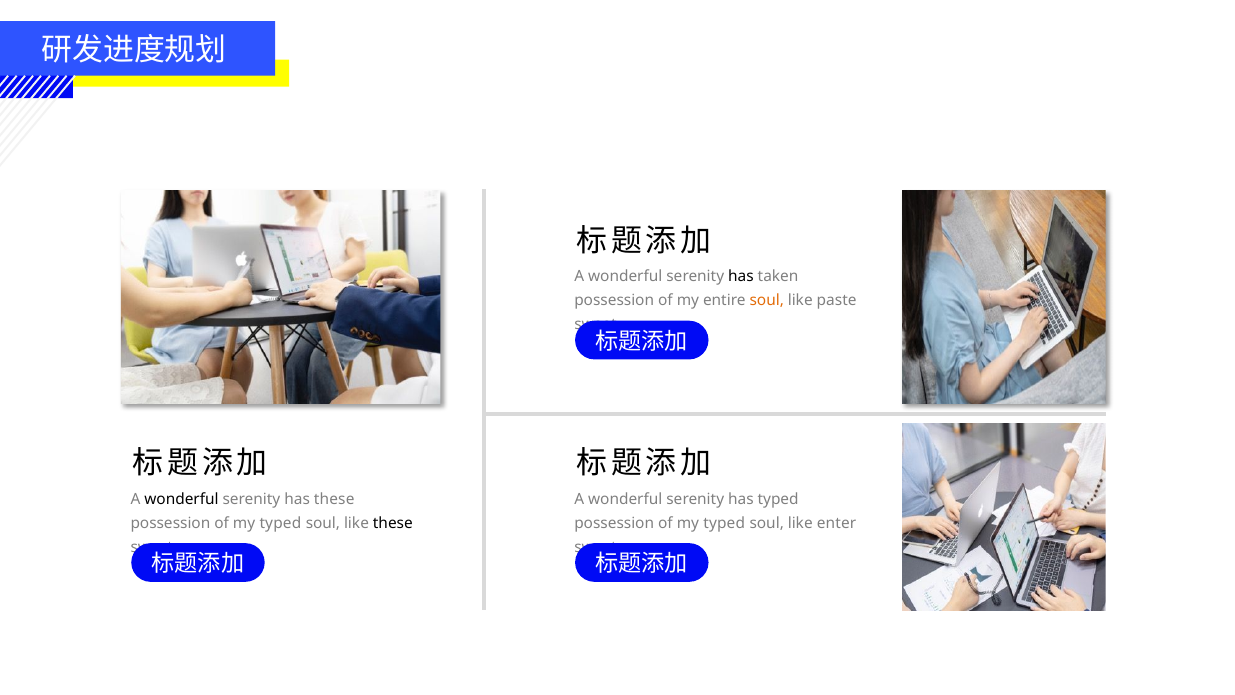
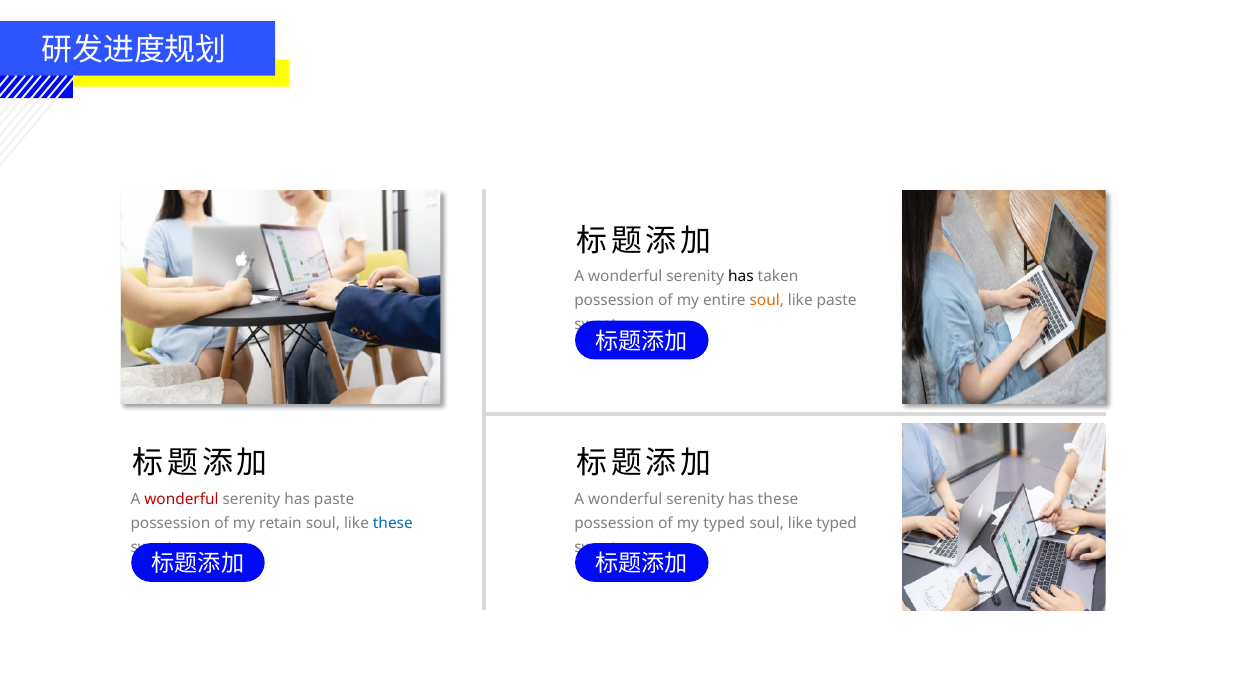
wonderful at (181, 499) colour: black -> red
has these: these -> paste
has typed: typed -> these
typed at (280, 523): typed -> retain
these at (393, 523) colour: black -> blue
like enter: enter -> typed
